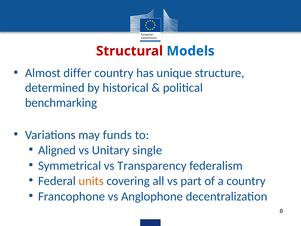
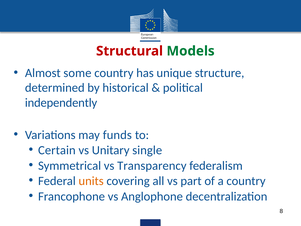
Models colour: blue -> green
differ: differ -> some
benchmarking: benchmarking -> independently
Aligned: Aligned -> Certain
